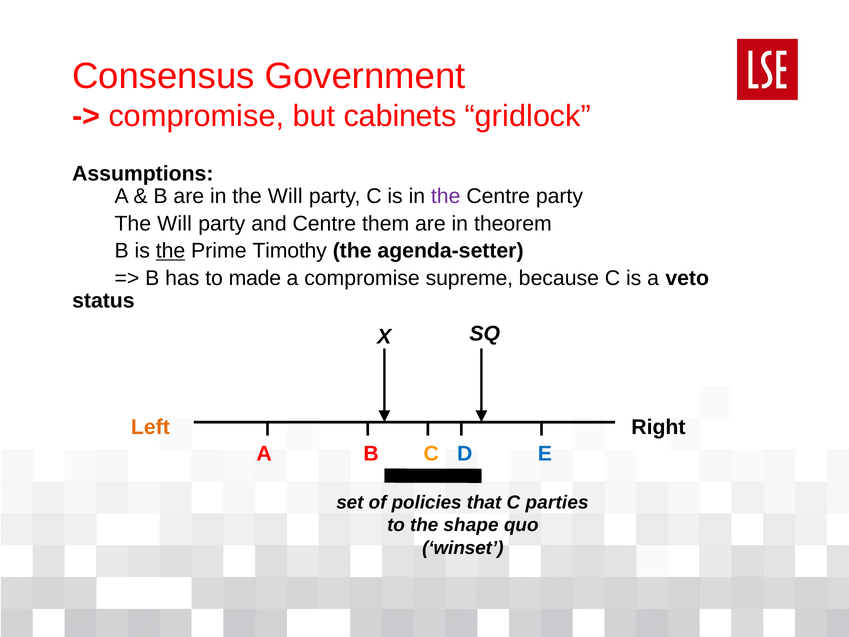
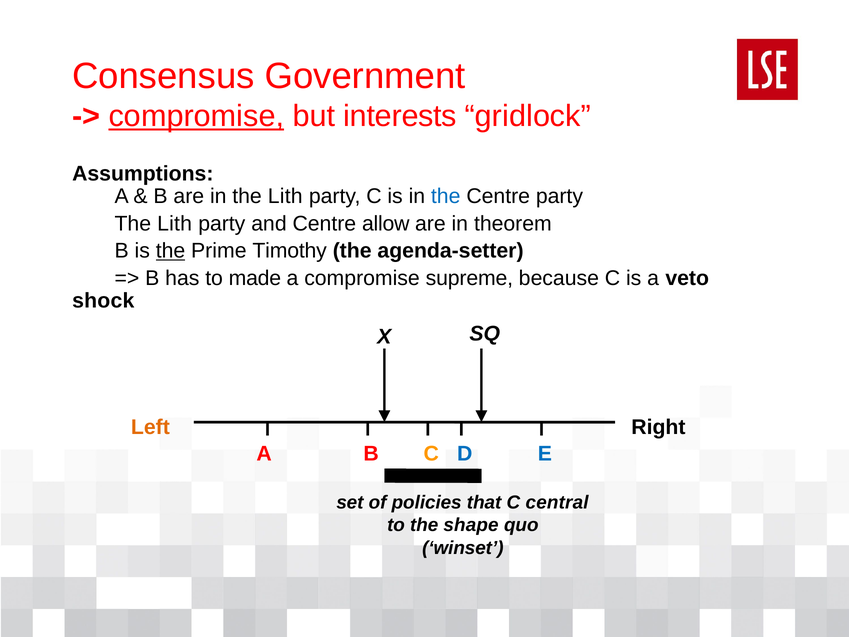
compromise at (196, 116) underline: none -> present
cabinets: cabinets -> interests
in the Will: Will -> Lith
the at (446, 196) colour: purple -> blue
Will at (175, 224): Will -> Lith
them: them -> allow
status: status -> shock
parties: parties -> central
